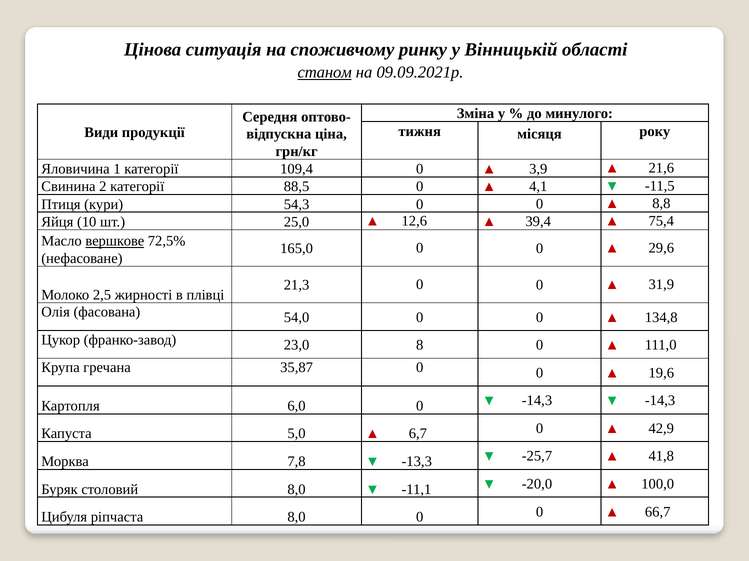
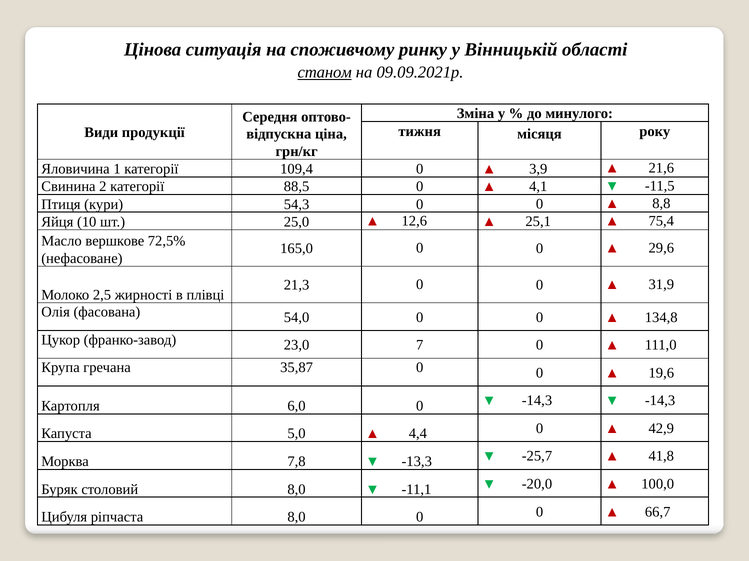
39,4: 39,4 -> 25,1
вершкове underline: present -> none
8: 8 -> 7
6,7: 6,7 -> 4,4
